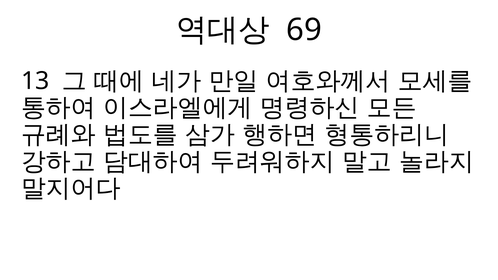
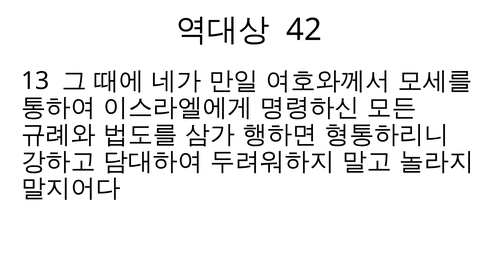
69: 69 -> 42
